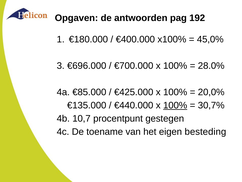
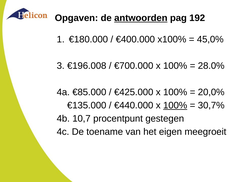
antwoorden underline: none -> present
€696.000: €696.000 -> €196.008
besteding: besteding -> meegroeit
